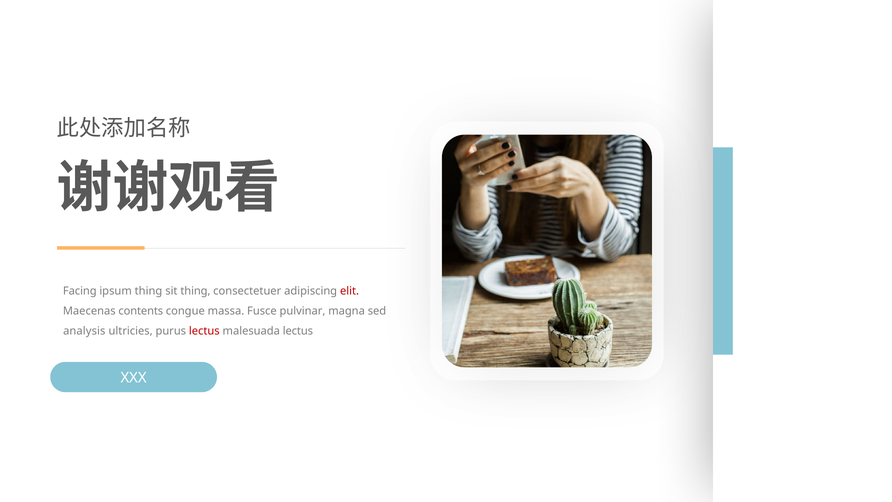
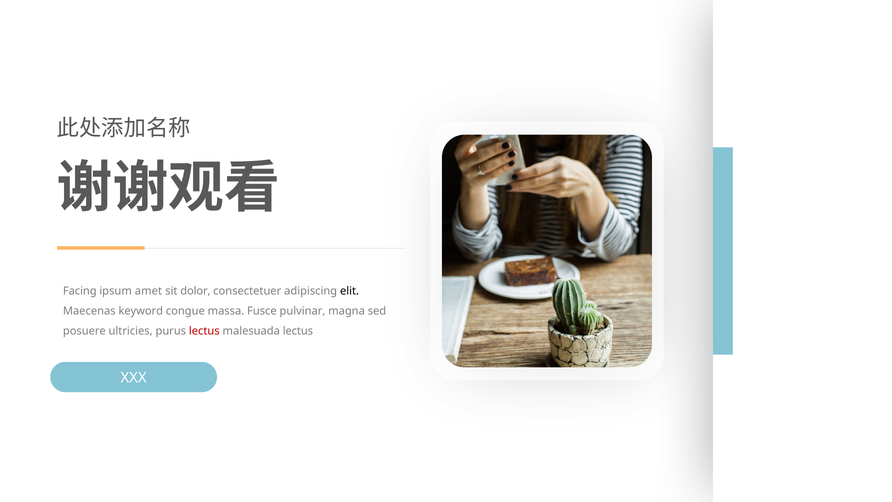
ipsum thing: thing -> amet
sit thing: thing -> dolor
elit colour: red -> black
contents: contents -> keyword
analysis: analysis -> posuere
